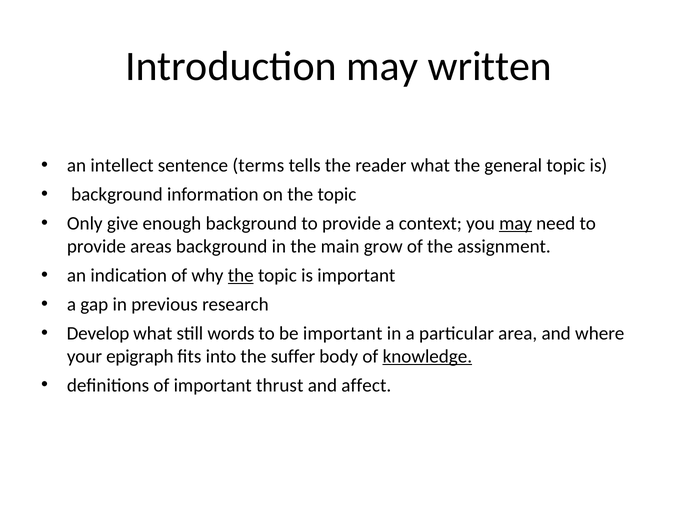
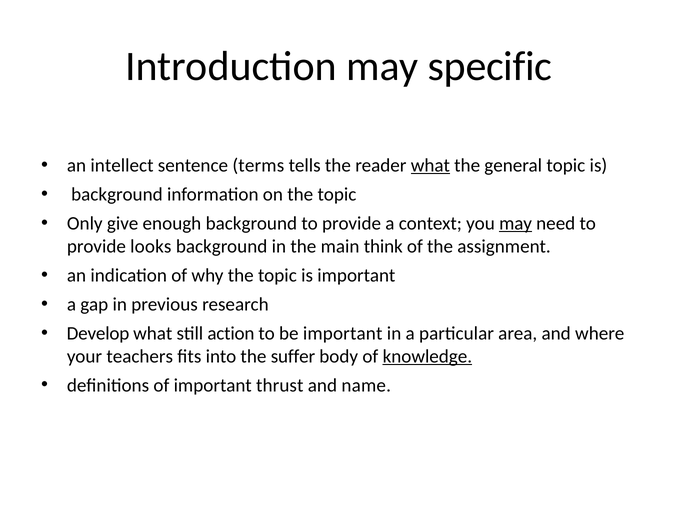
written: written -> specific
what at (430, 165) underline: none -> present
areas: areas -> looks
grow: grow -> think
the at (241, 275) underline: present -> none
words: words -> action
epigraph: epigraph -> teachers
affect: affect -> name
